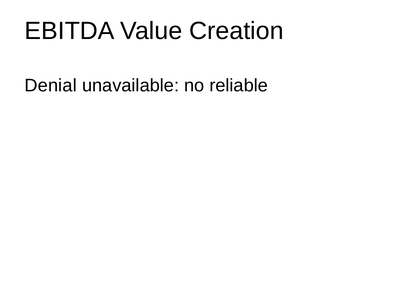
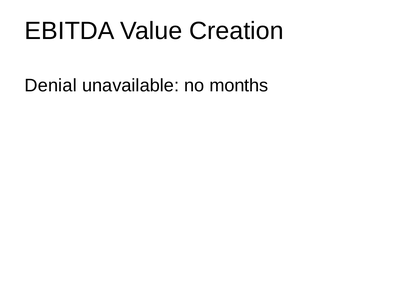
reliable: reliable -> months
